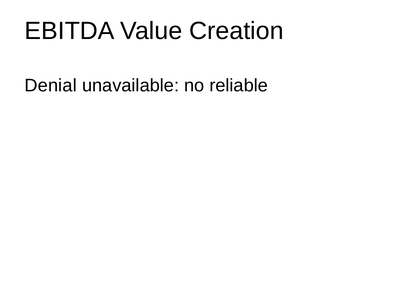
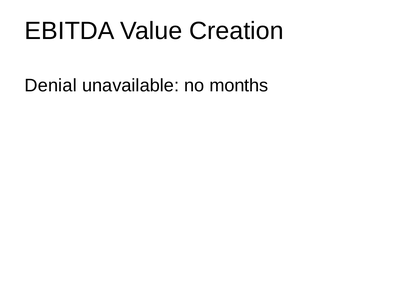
reliable: reliable -> months
